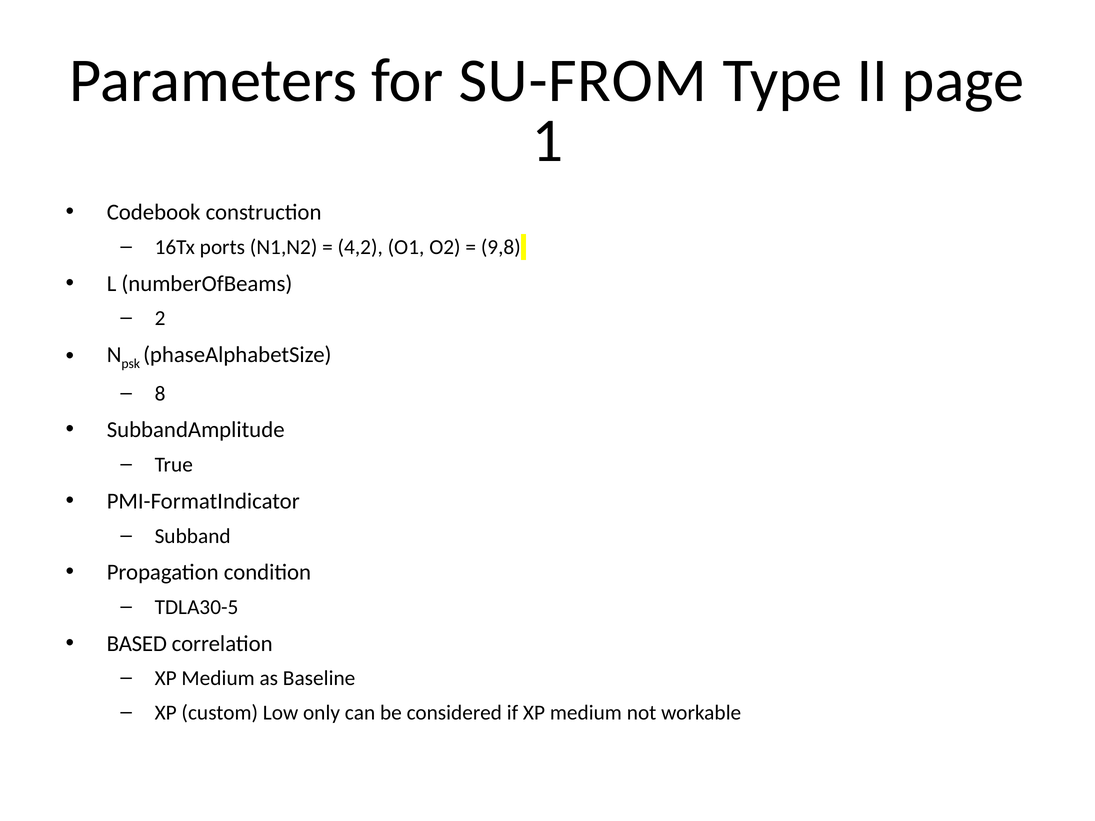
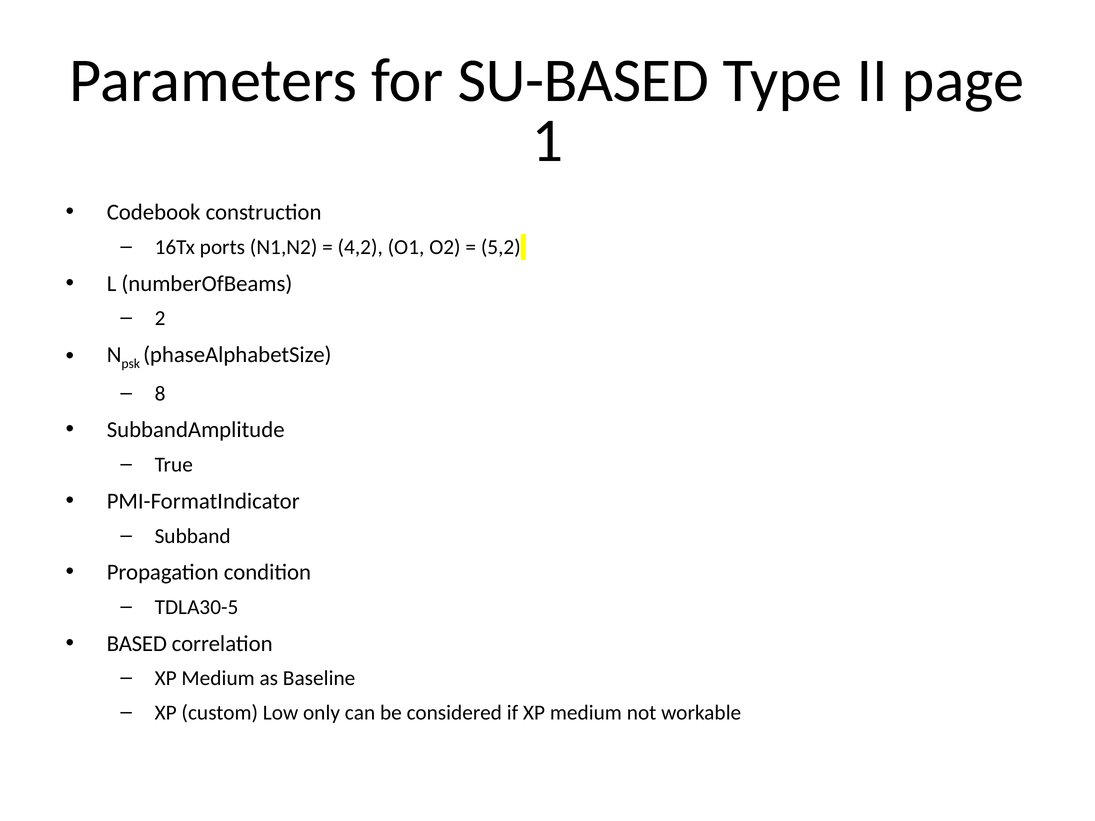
SU-FROM: SU-FROM -> SU-BASED
9,8: 9,8 -> 5,2
